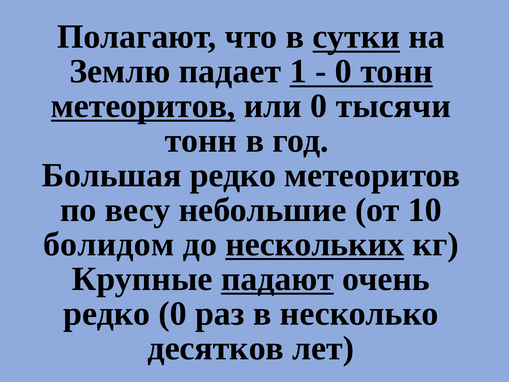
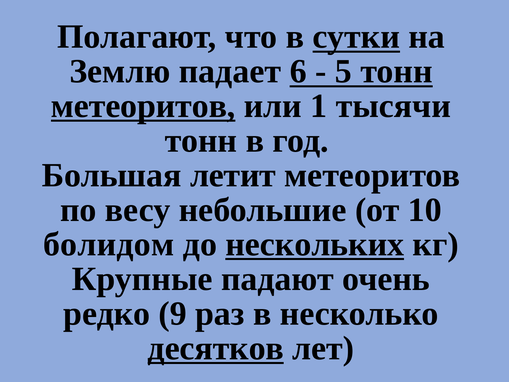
1: 1 -> 6
0 at (343, 71): 0 -> 5
или 0: 0 -> 1
Большая редко: редко -> летит
падают underline: present -> none
редко 0: 0 -> 9
десятков underline: none -> present
